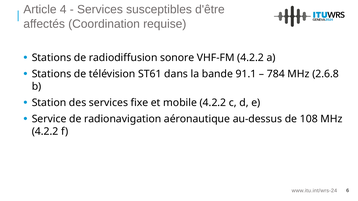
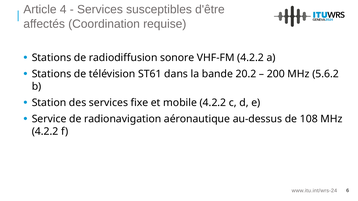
91.1: 91.1 -> 20.2
784: 784 -> 200
2.6.8: 2.6.8 -> 5.6.2
